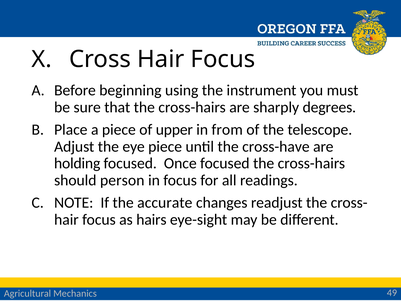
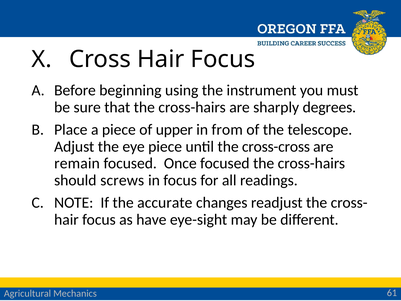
cross-have: cross-have -> cross-cross
holding: holding -> remain
person: person -> screws
hairs: hairs -> have
49: 49 -> 61
